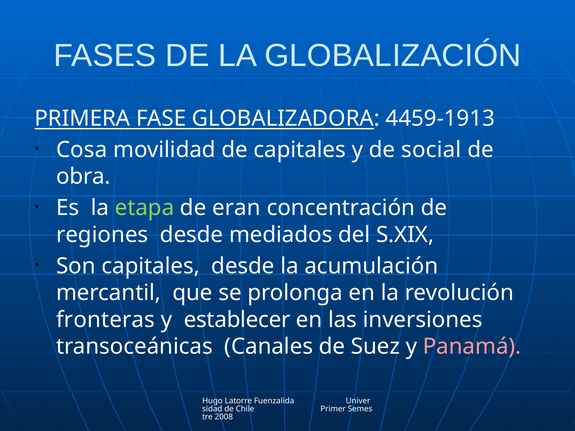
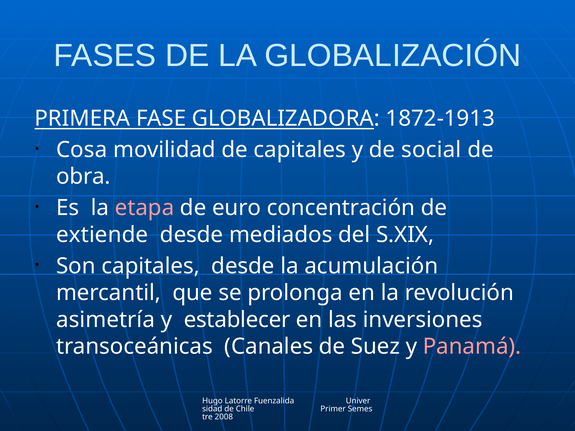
4459-1913: 4459-1913 -> 1872-1913
etapa colour: light green -> pink
eran: eran -> euro
regiones: regiones -> extiende
fronteras: fronteras -> asimetría
